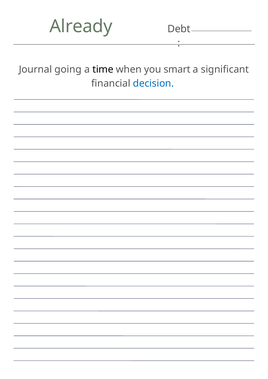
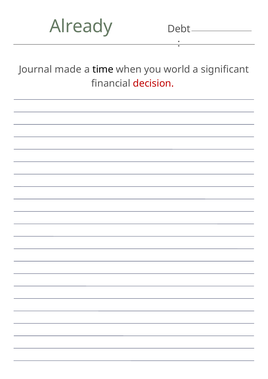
going: going -> made
smart: smart -> world
decision colour: blue -> red
